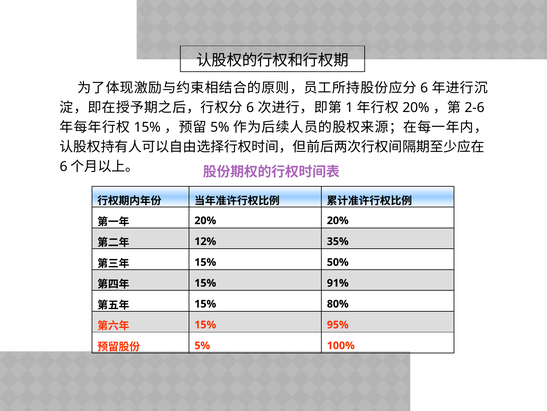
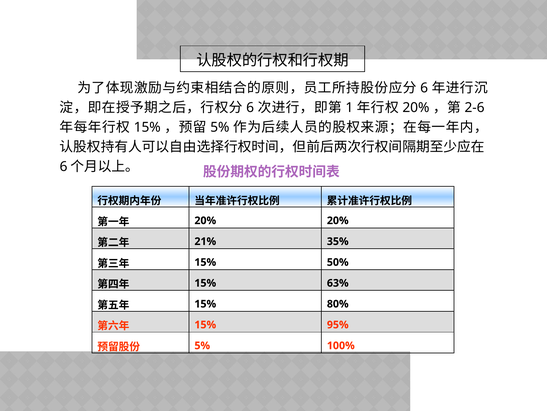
12%: 12% -> 21%
91%: 91% -> 63%
